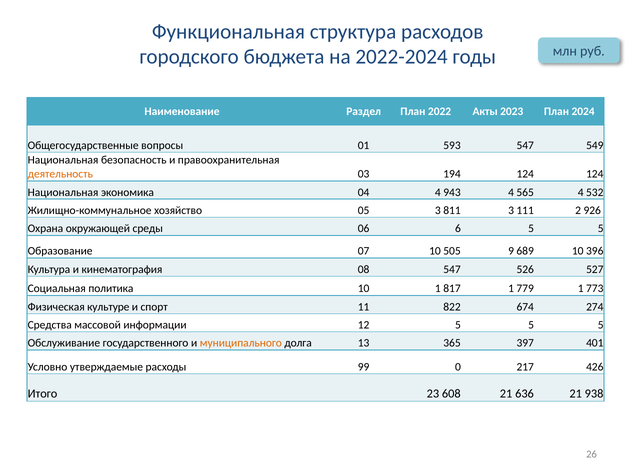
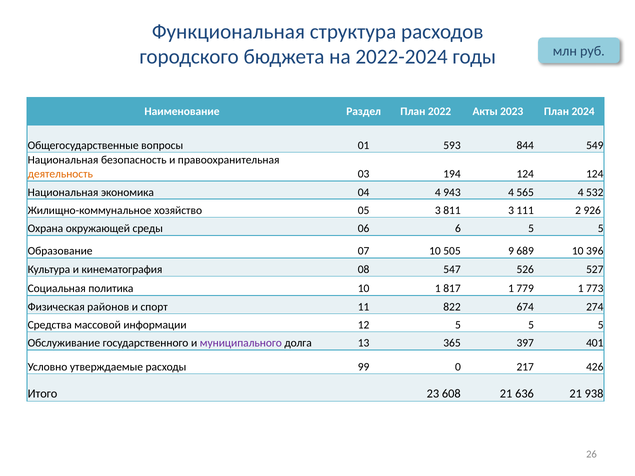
593 547: 547 -> 844
культуре: культуре -> районов
муниципального colour: orange -> purple
